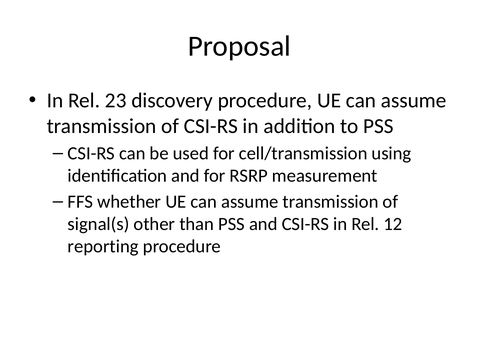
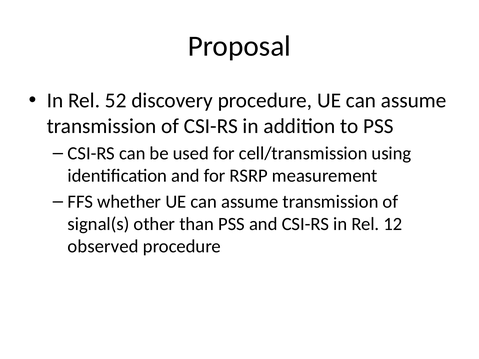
23: 23 -> 52
reporting: reporting -> observed
